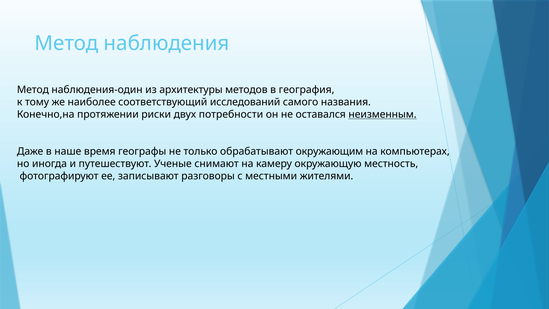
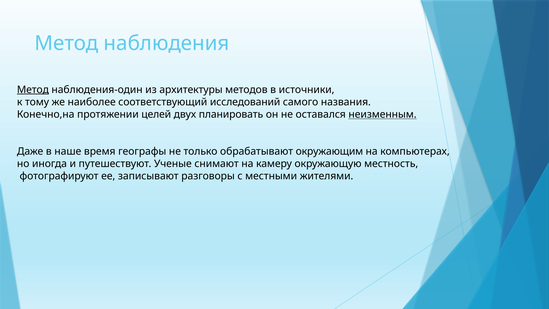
Метод at (33, 90) underline: none -> present
география: география -> источники
риски: риски -> целей
потребности: потребности -> планировать
